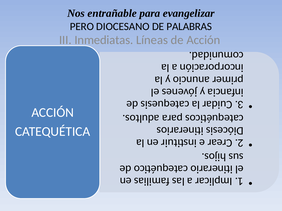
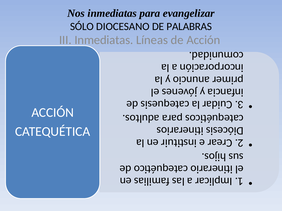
Nos entrañable: entrañable -> inmediatas
PERO: PERO -> SÓLO
